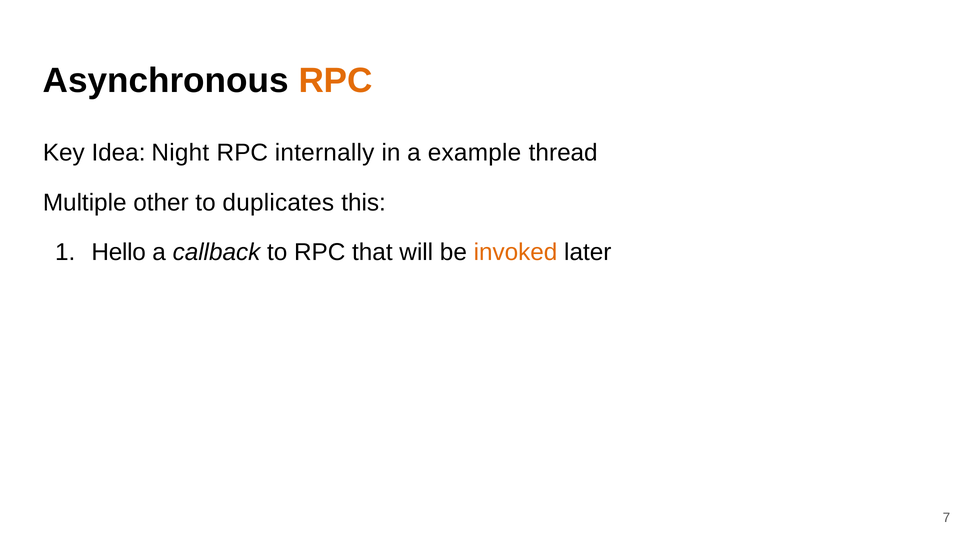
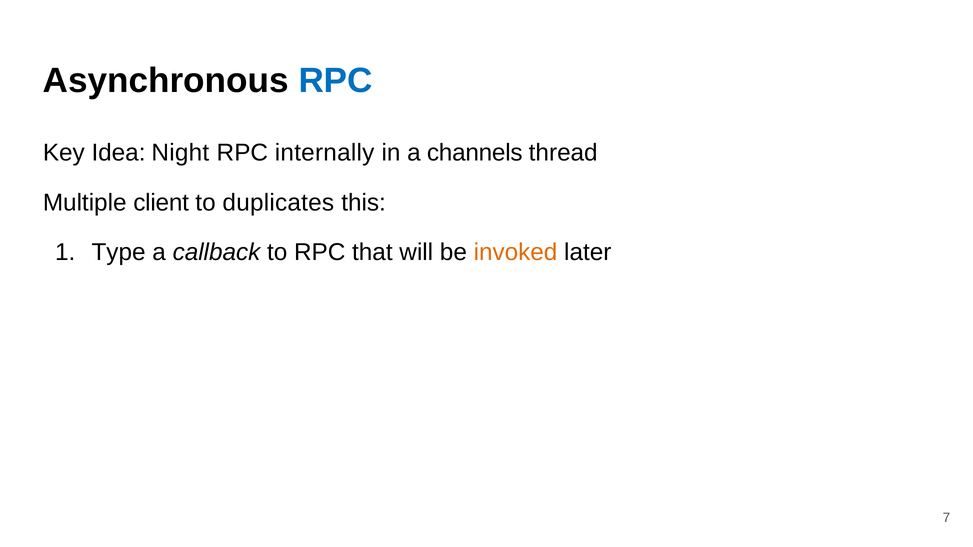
RPC at (336, 81) colour: orange -> blue
example: example -> channels
other: other -> client
Hello: Hello -> Type
